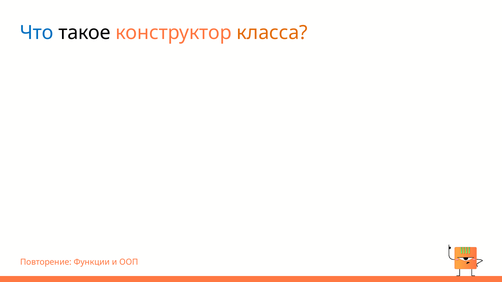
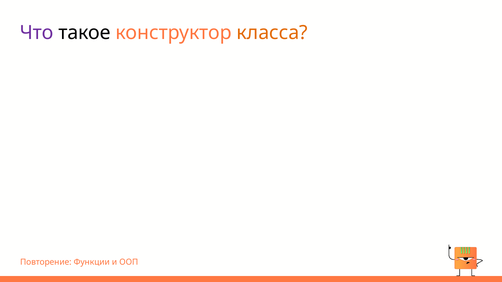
Что colour: blue -> purple
